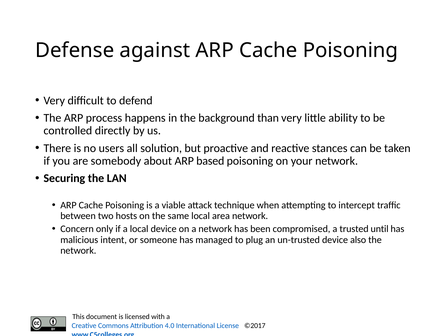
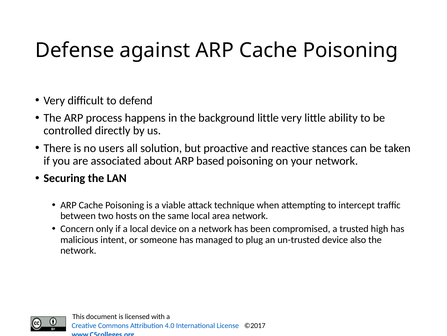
background than: than -> little
somebody: somebody -> associated
until: until -> high
